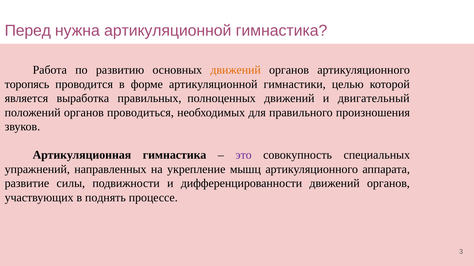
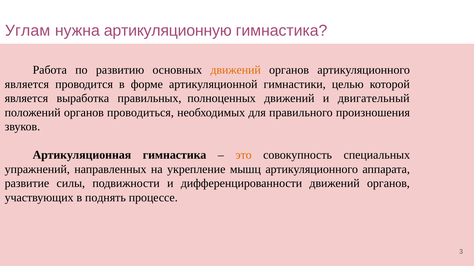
Перед: Перед -> Углам
нужна артикуляционной: артикуляционной -> артикуляционную
торопясь at (27, 84): торопясь -> является
это colour: purple -> orange
